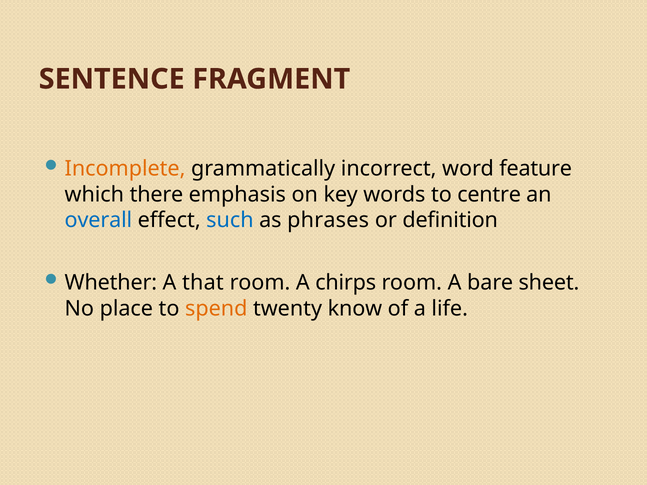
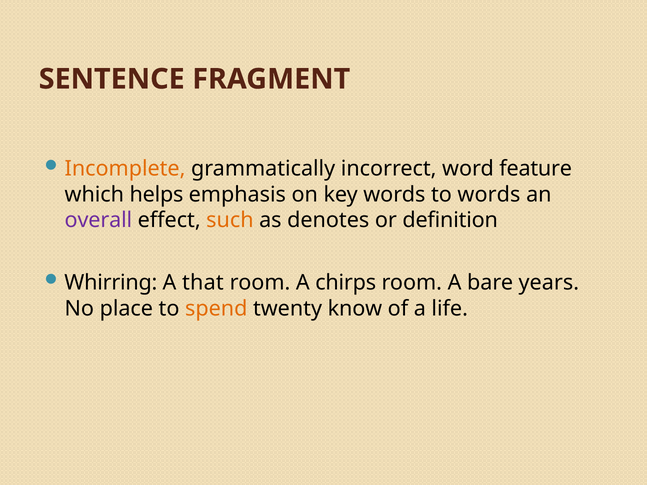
there: there -> helps
to centre: centre -> words
overall colour: blue -> purple
such colour: blue -> orange
phrases: phrases -> denotes
Whether: Whether -> Whirring
sheet: sheet -> years
